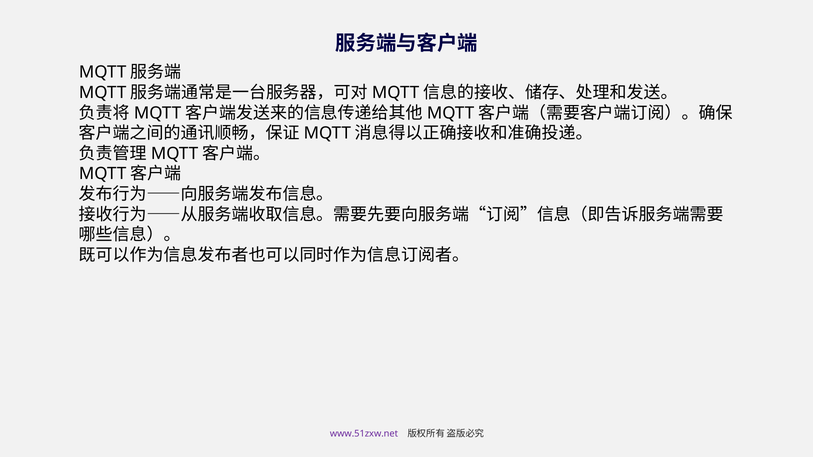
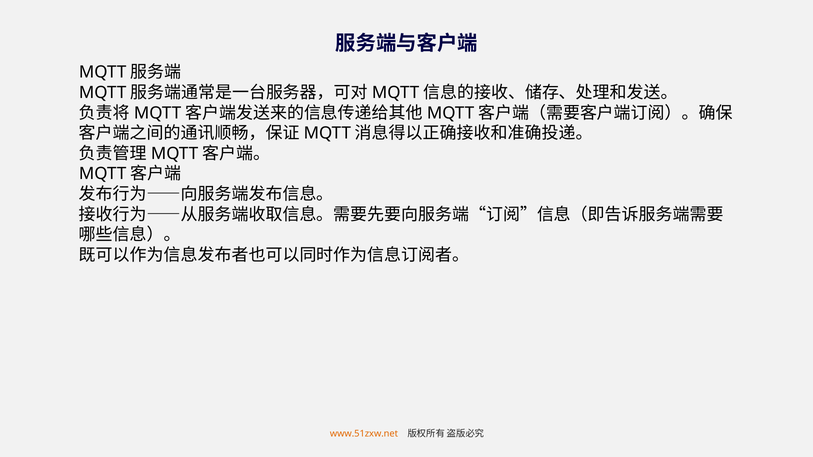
www.51zxw.net colour: purple -> orange
